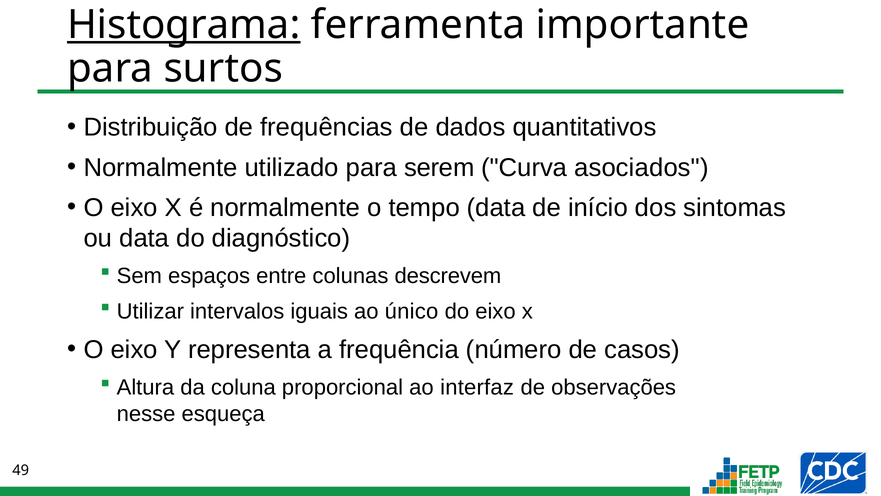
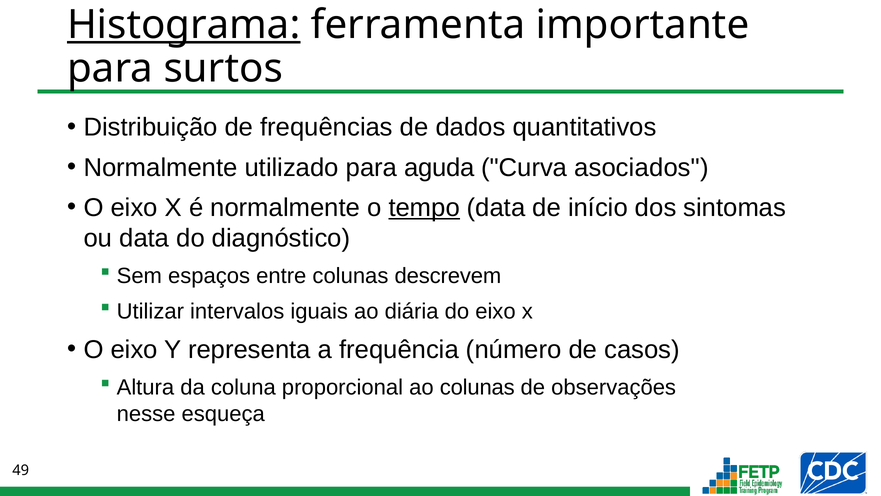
serem: serem -> aguda
tempo underline: none -> present
único: único -> diária
ao interfaz: interfaz -> colunas
